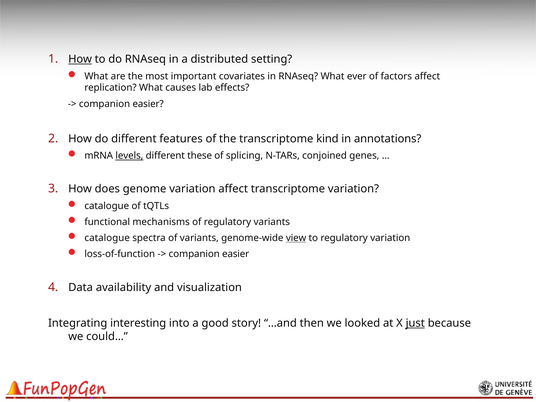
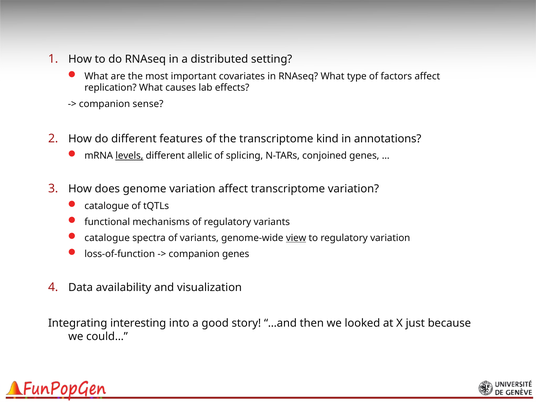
How at (80, 59) underline: present -> none
ever: ever -> type
easier at (148, 104): easier -> sense
these: these -> allelic
easier at (236, 254): easier -> genes
just underline: present -> none
